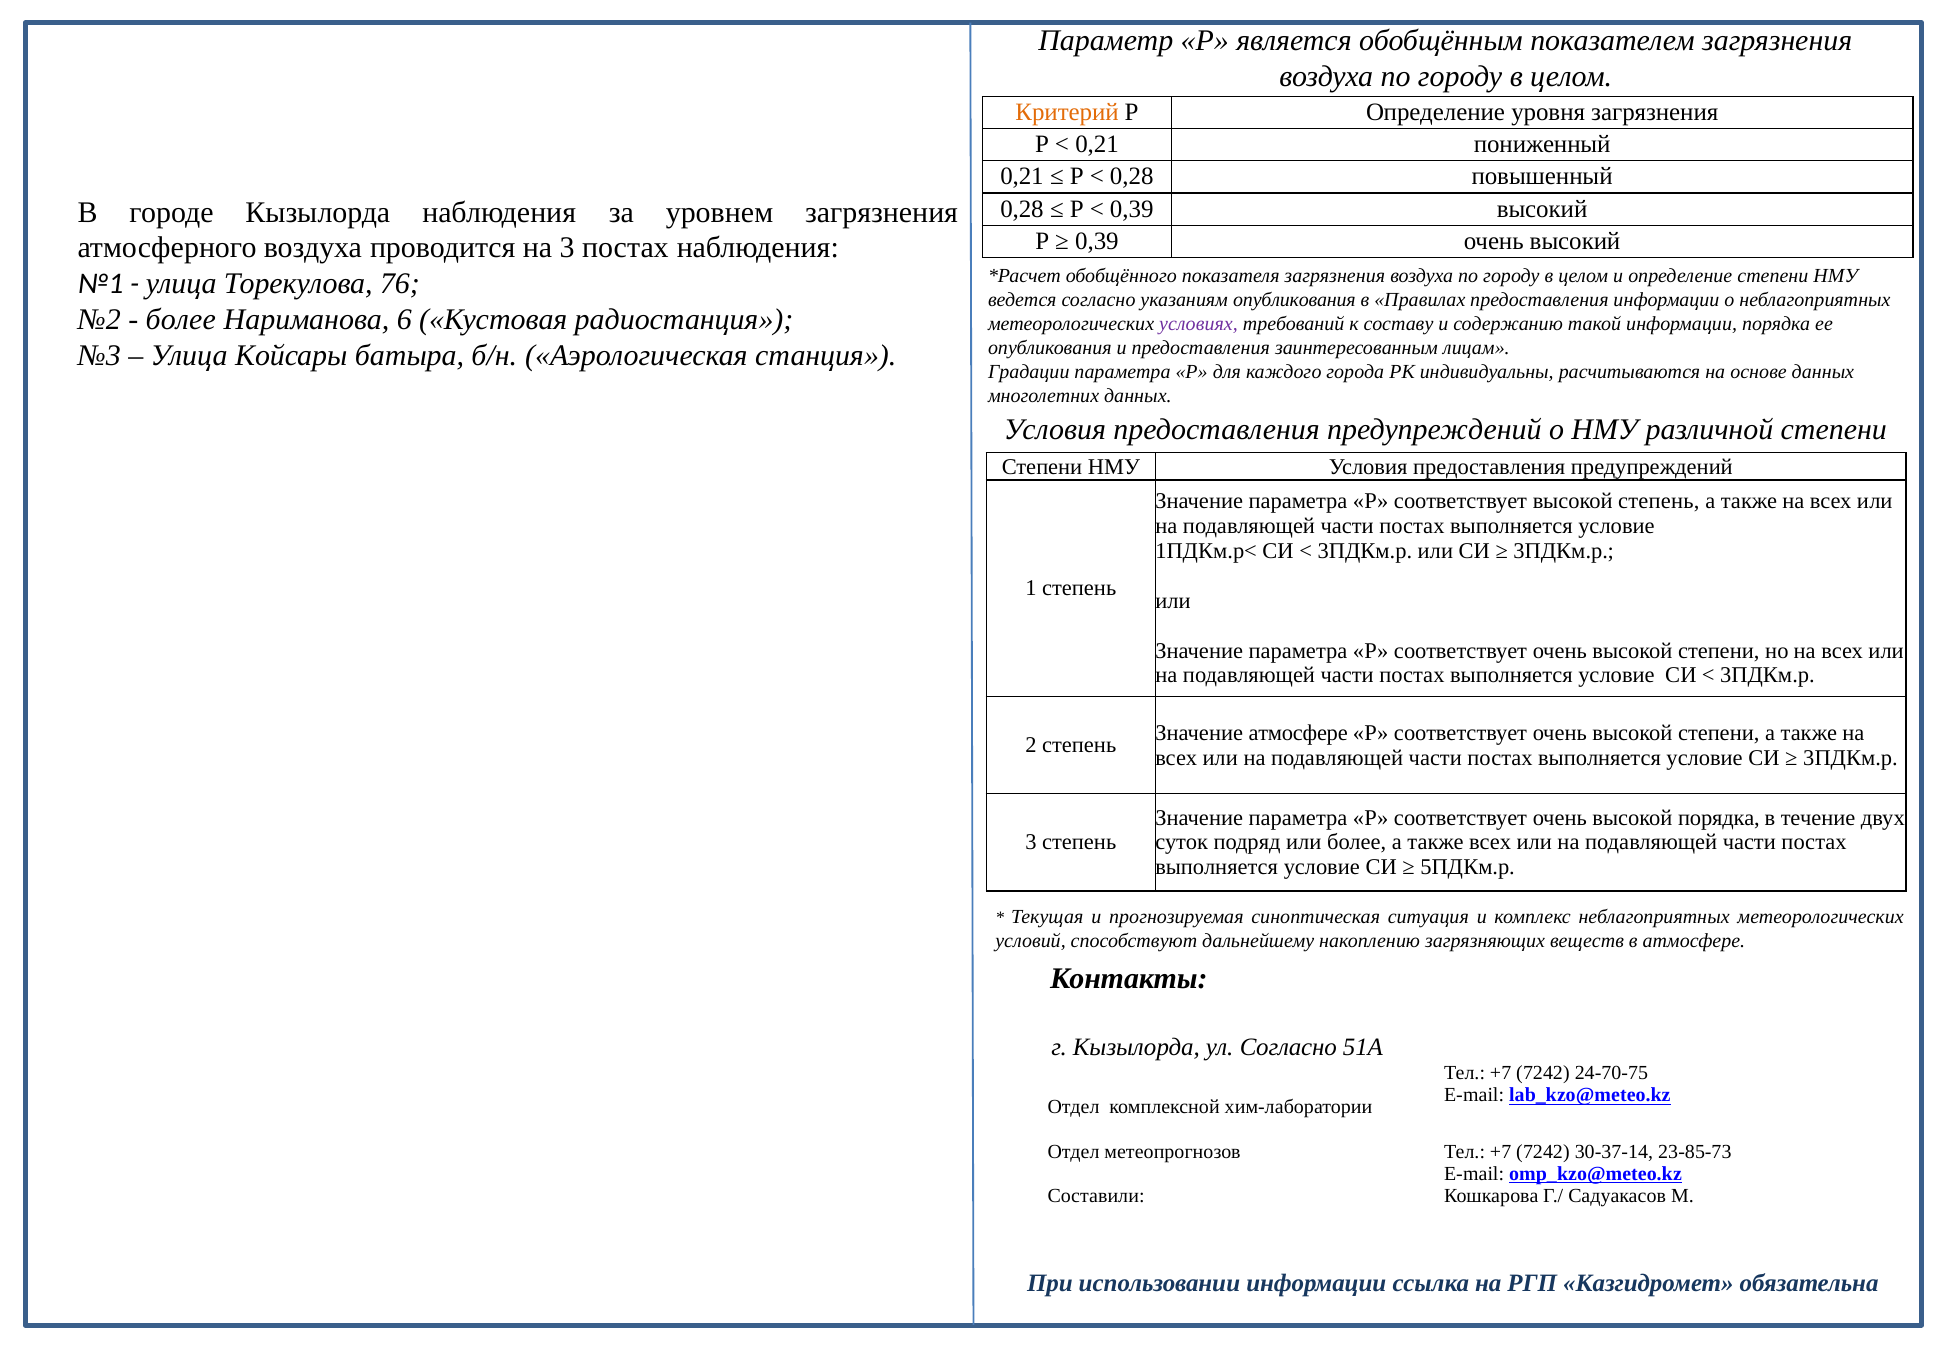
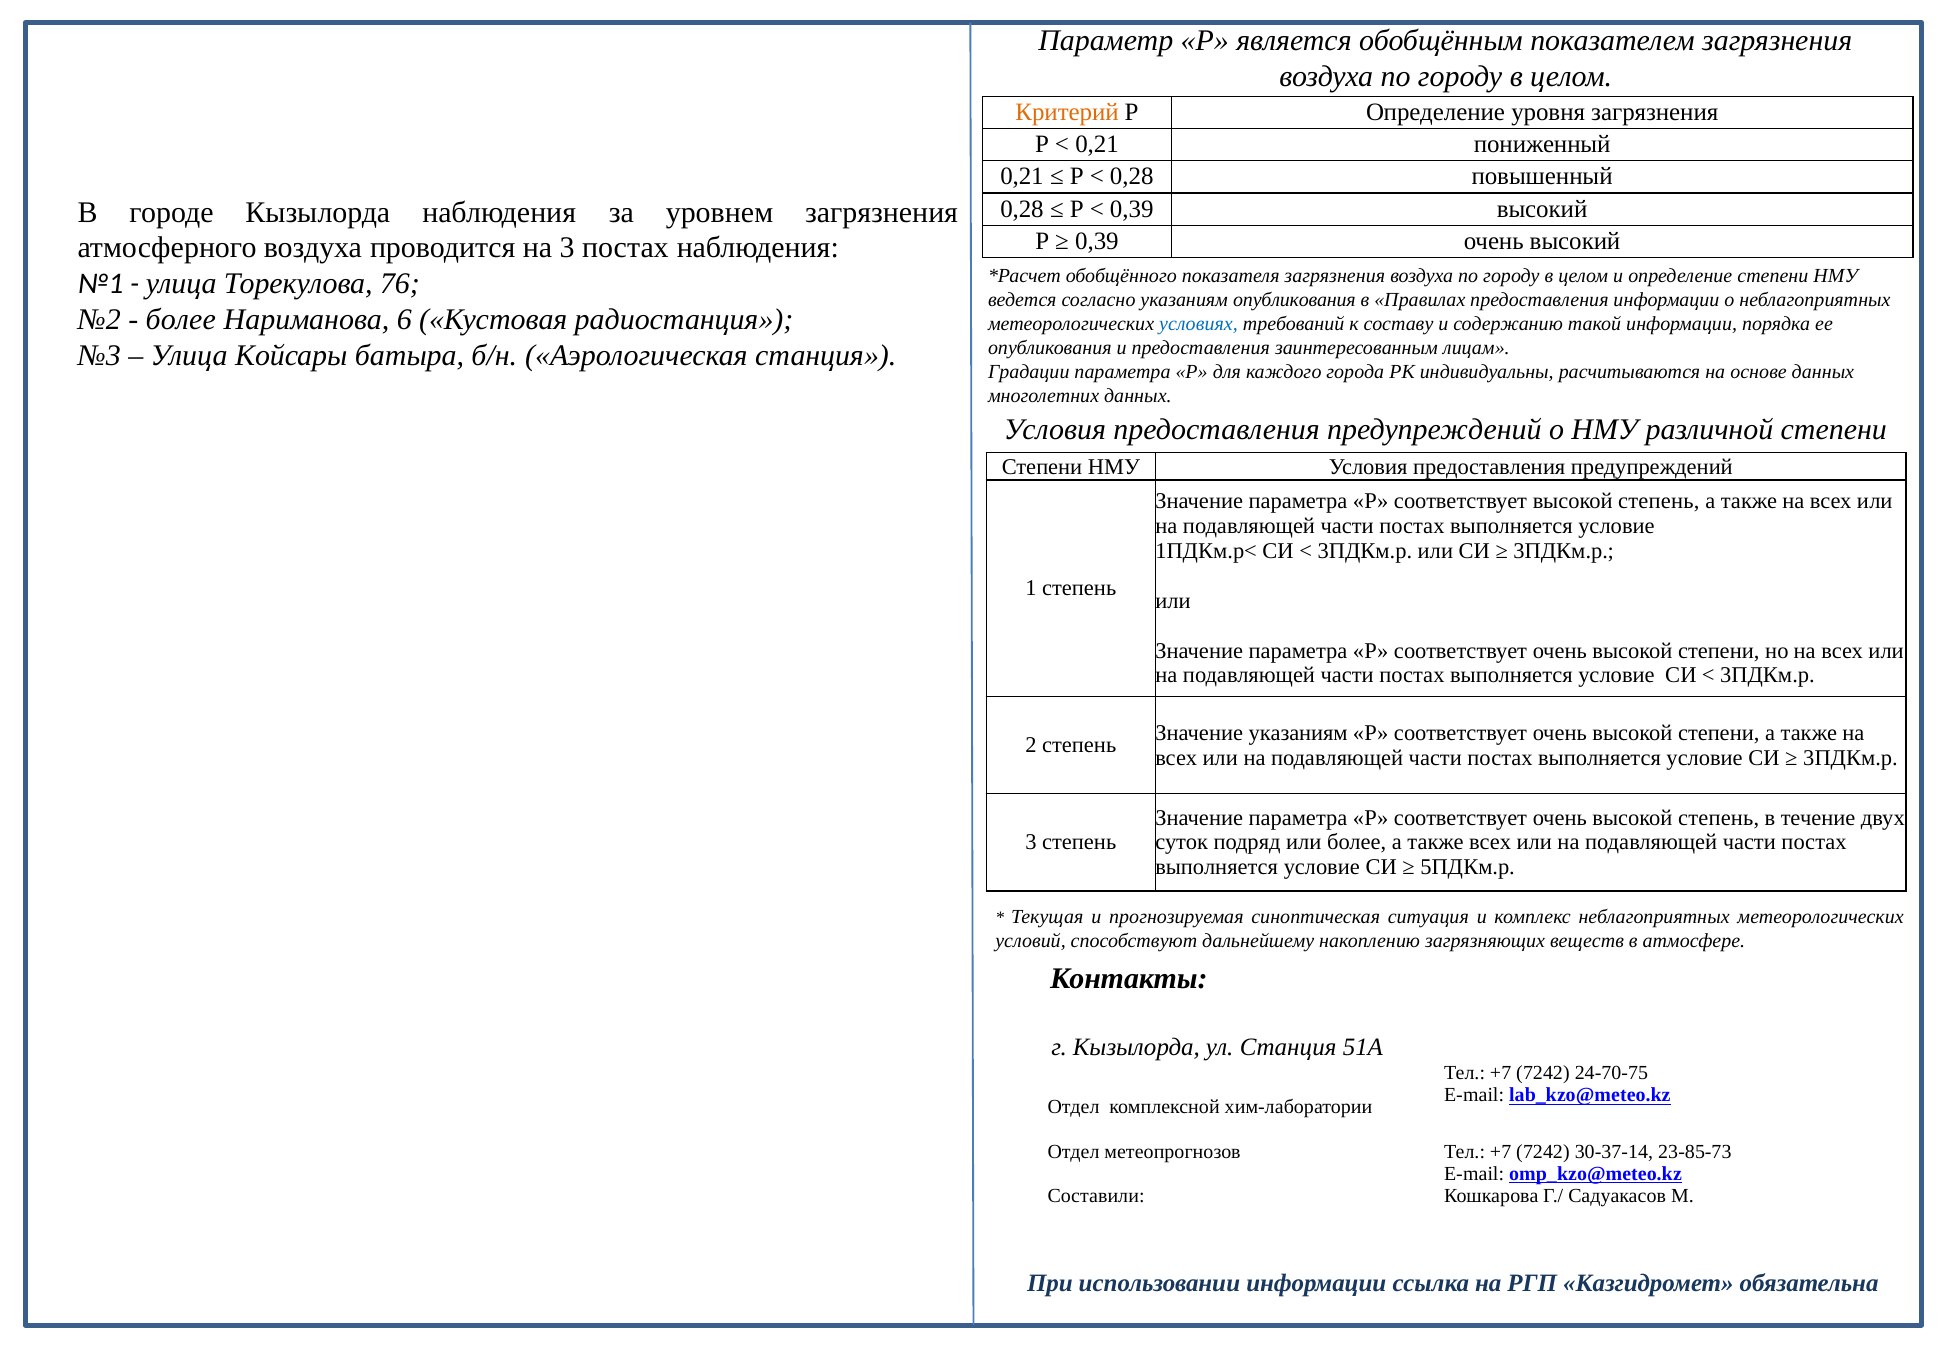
условиях colour: purple -> blue
Значение атмосфере: атмосфере -> указаниям
очень высокой порядка: порядка -> степень
ул Согласно: Согласно -> Станция
